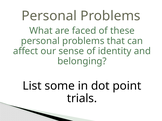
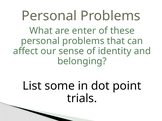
faced: faced -> enter
